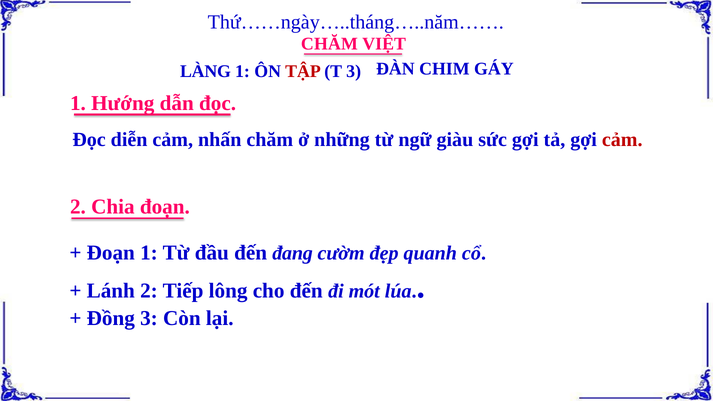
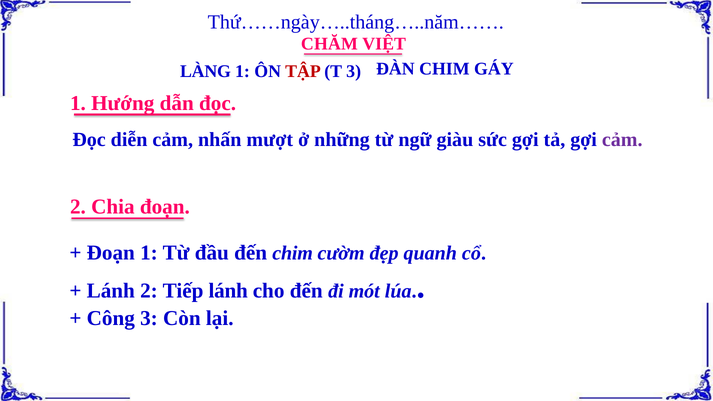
nhấn chăm: chăm -> mượt
cảm at (622, 139) colour: red -> purple
đến đang: đang -> chim
Tiếp lông: lông -> lánh
Đồng: Đồng -> Công
